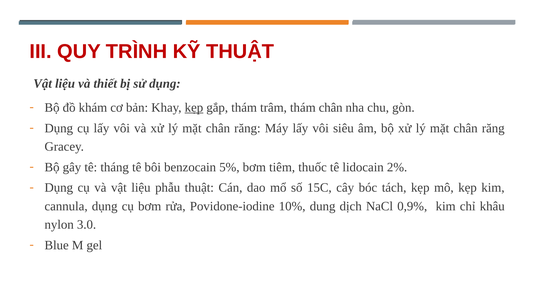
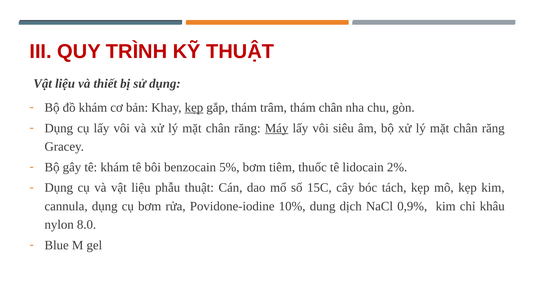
Máy underline: none -> present
tê tháng: tháng -> khám
3.0: 3.0 -> 8.0
